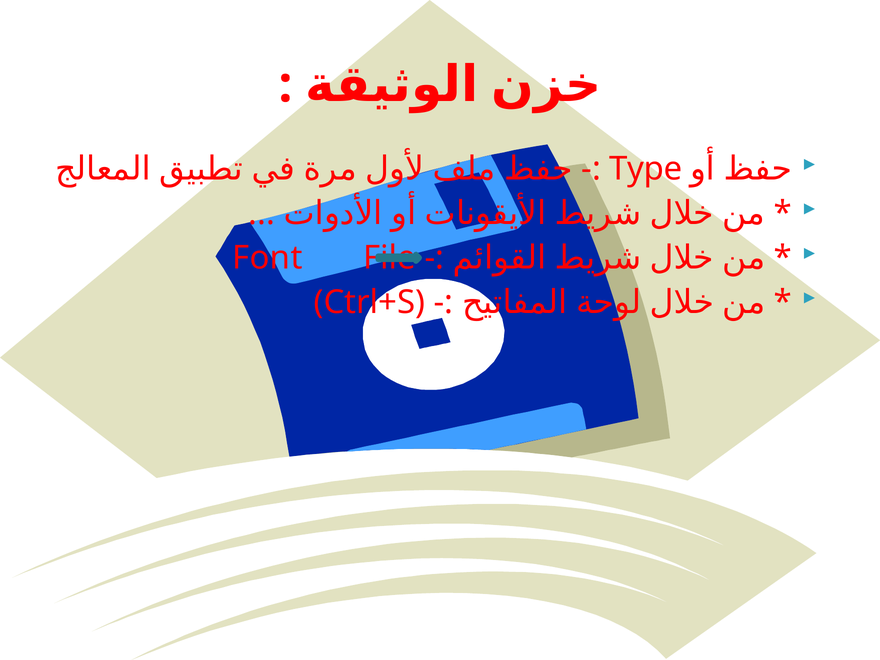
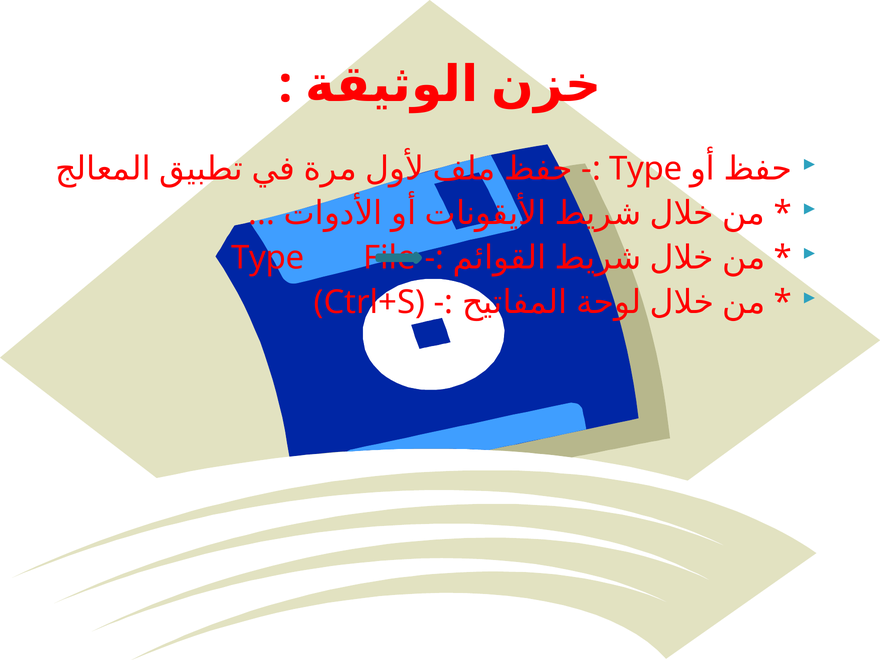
Font at (267, 258): Font -> Type
